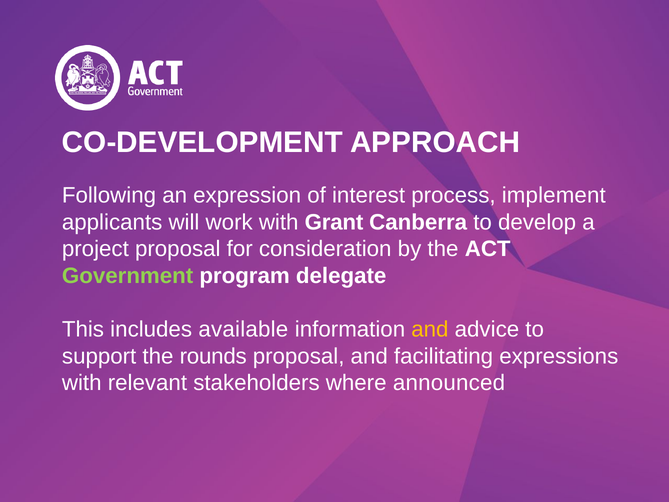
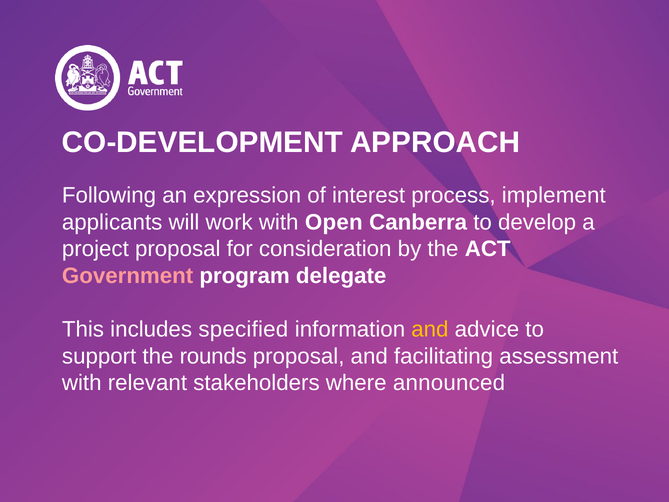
Grant: Grant -> Open
Government colour: light green -> pink
available: available -> specified
expressions: expressions -> assessment
